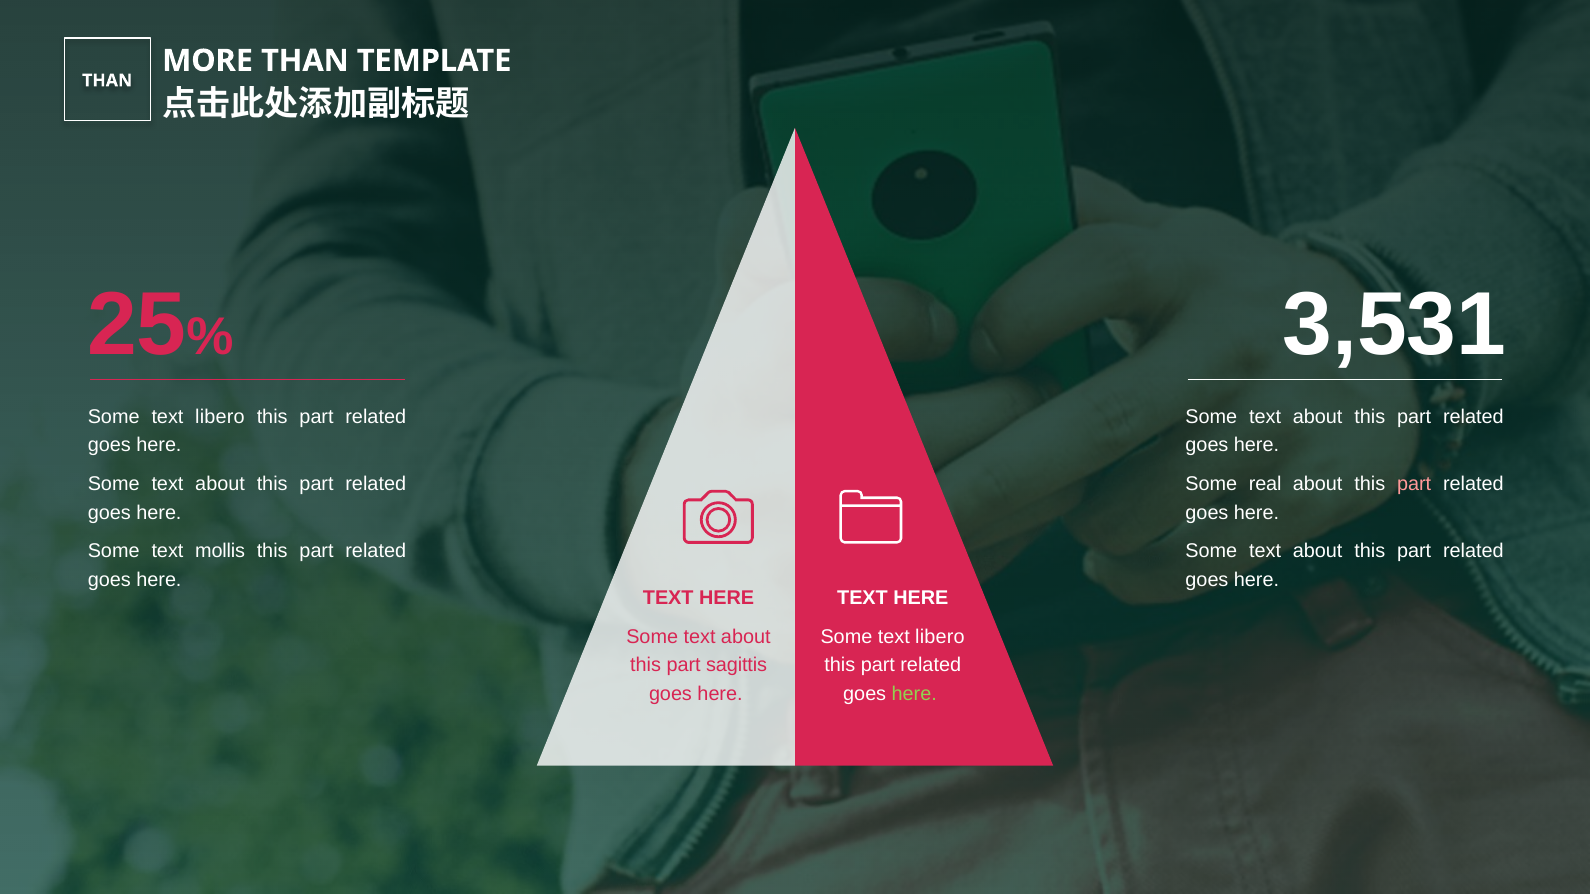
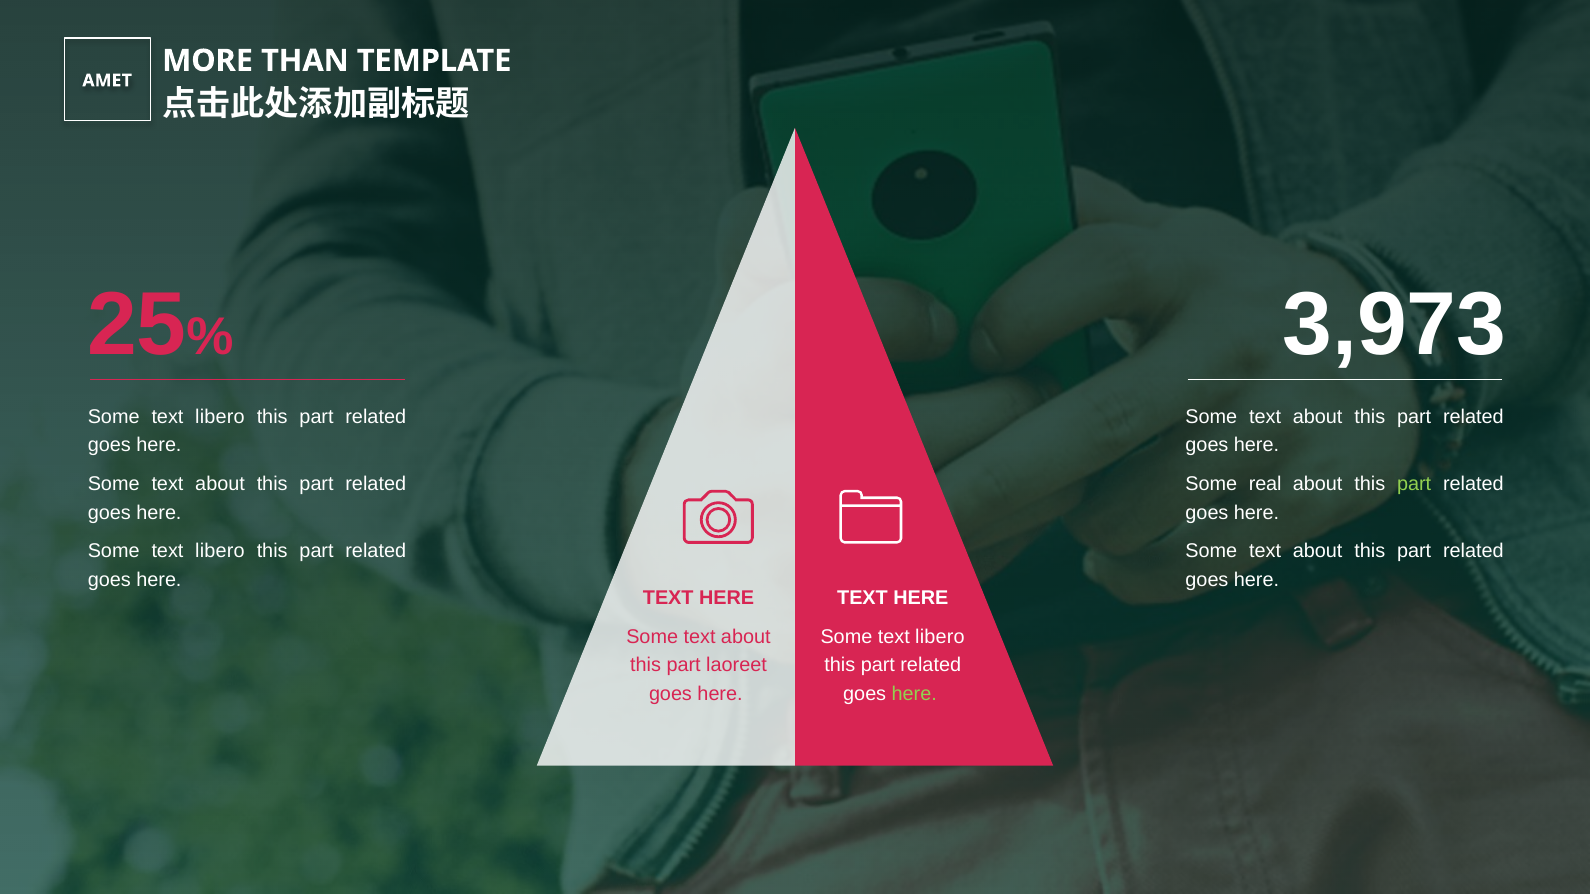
THAN at (107, 81): THAN -> AMET
3,531: 3,531 -> 3,973
part at (1414, 484) colour: pink -> light green
mollis at (220, 551): mollis -> libero
sagittis: sagittis -> laoreet
